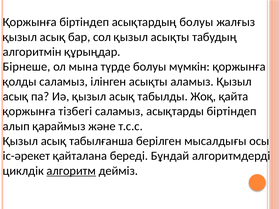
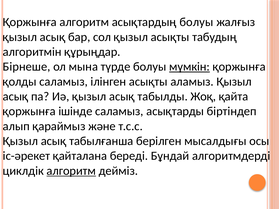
Қоржынға біртіндеп: біртіндеп -> алгоритм
мүмкін underline: none -> present
тізбегі: тізбегі -> ішінде
